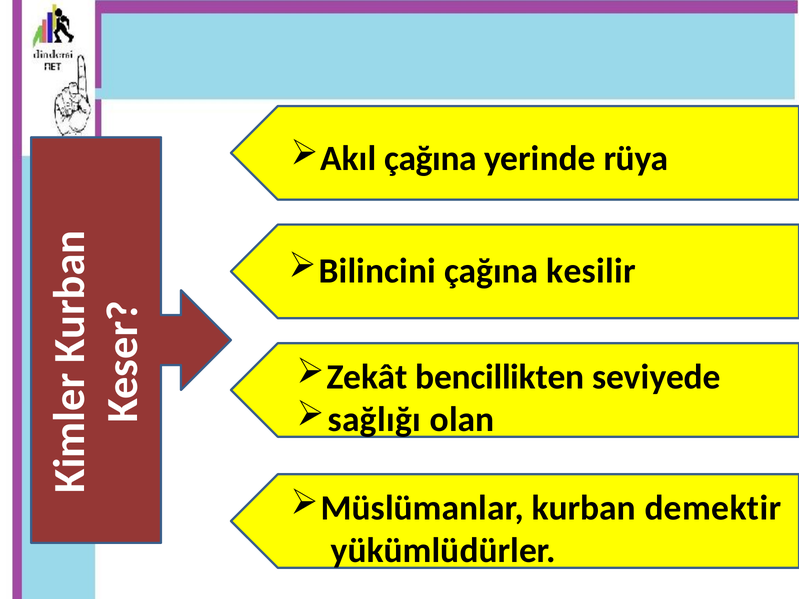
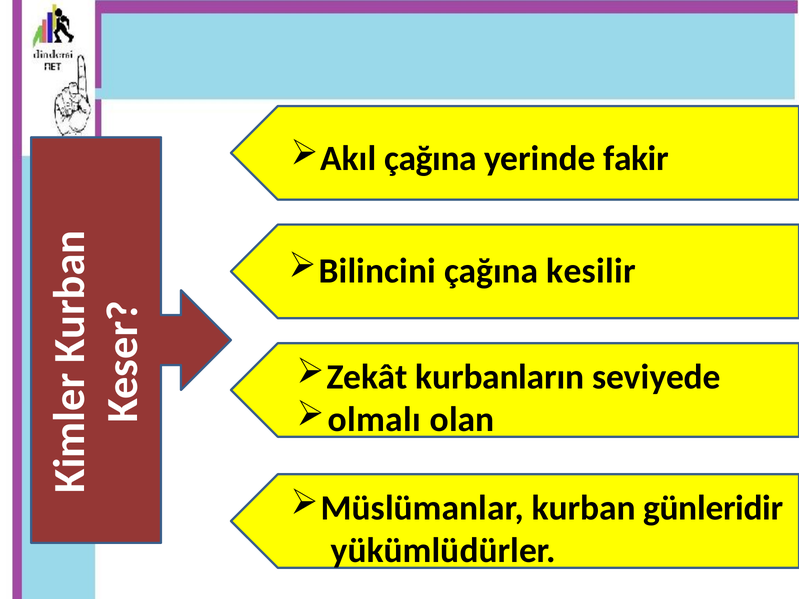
rüya: rüya -> fakir
bencillikten: bencillikten -> kurbanların
sağlığı: sağlığı -> olmalı
demektir: demektir -> günleridir
